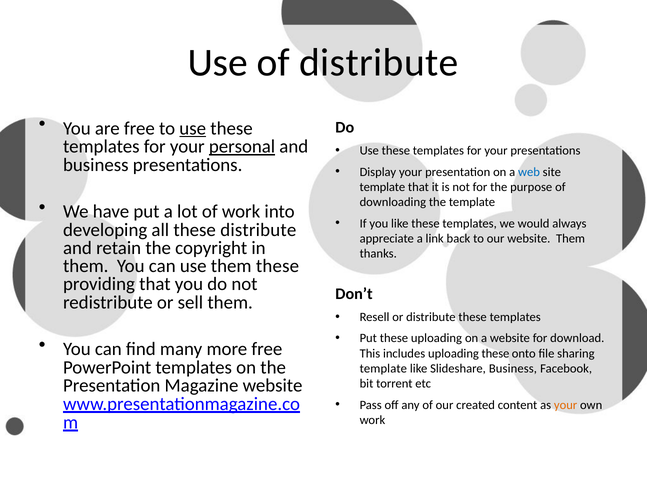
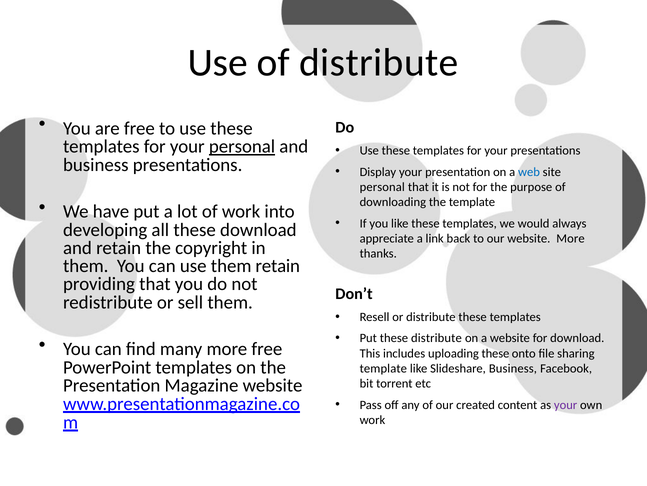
use at (193, 128) underline: present -> none
template at (382, 187): template -> personal
these distribute: distribute -> download
website Them: Them -> More
them these: these -> retain
these uploading: uploading -> distribute
your at (566, 404) colour: orange -> purple
